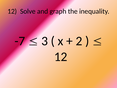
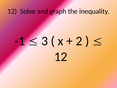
-7: -7 -> -1
